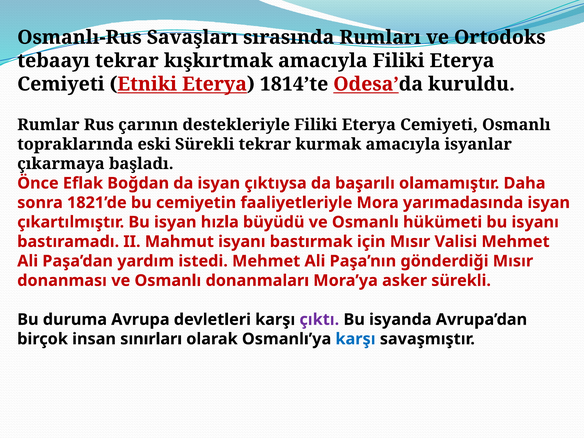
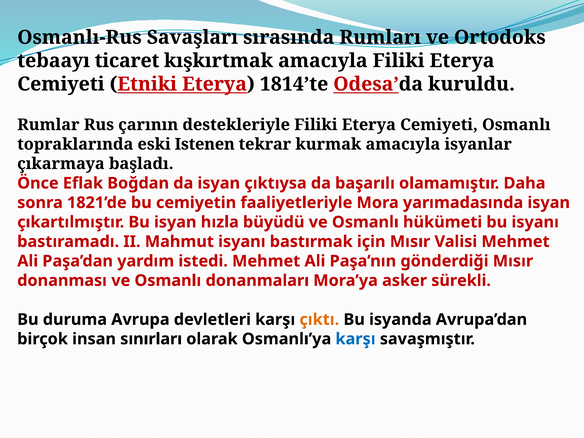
tebaayı tekrar: tekrar -> ticaret
eski Sürekli: Sürekli -> Istenen
çıktı colour: purple -> orange
